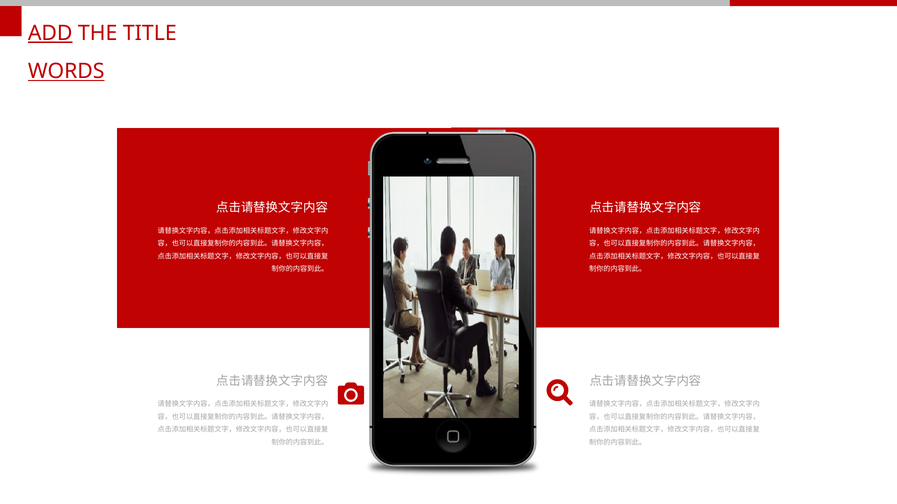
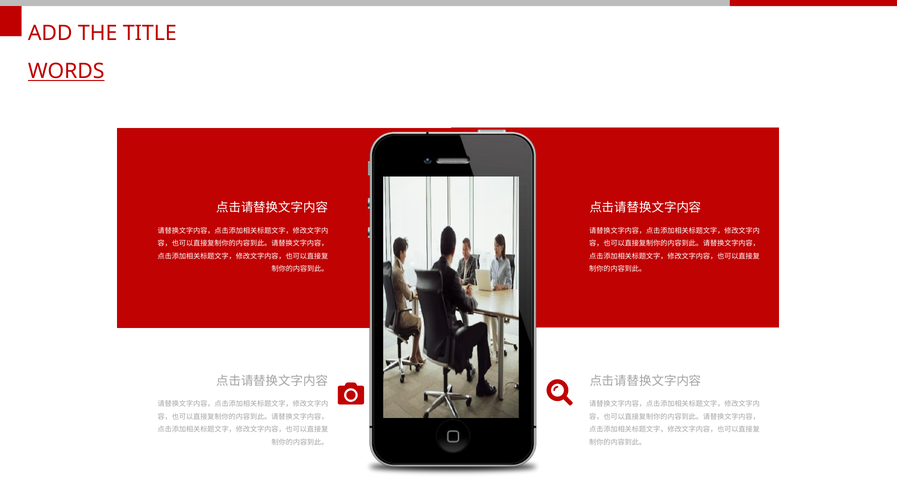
ADD underline: present -> none
